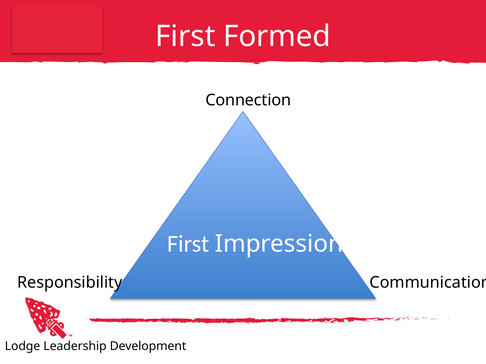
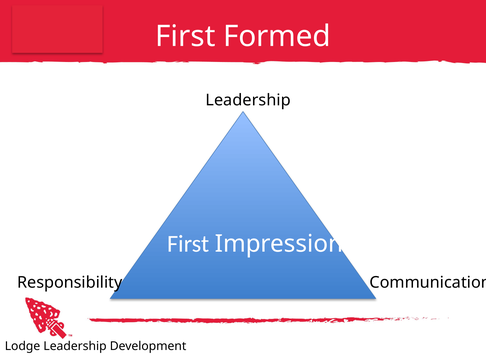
Connection at (248, 100): Connection -> Leadership
